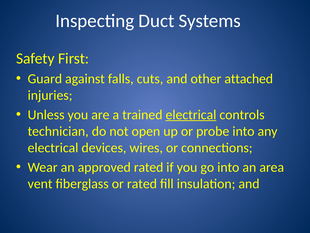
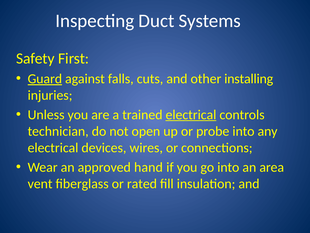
Guard underline: none -> present
attached: attached -> installing
approved rated: rated -> hand
